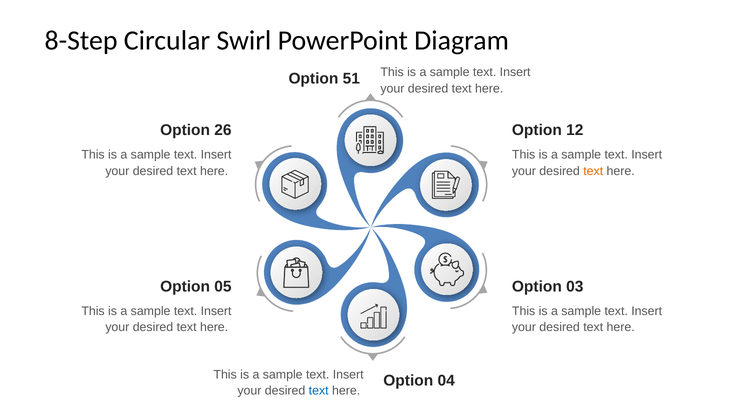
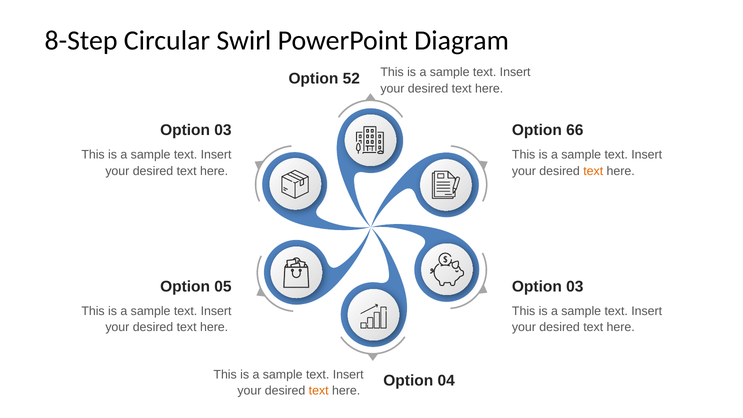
51: 51 -> 52
26 at (223, 130): 26 -> 03
12: 12 -> 66
text at (319, 391) colour: blue -> orange
